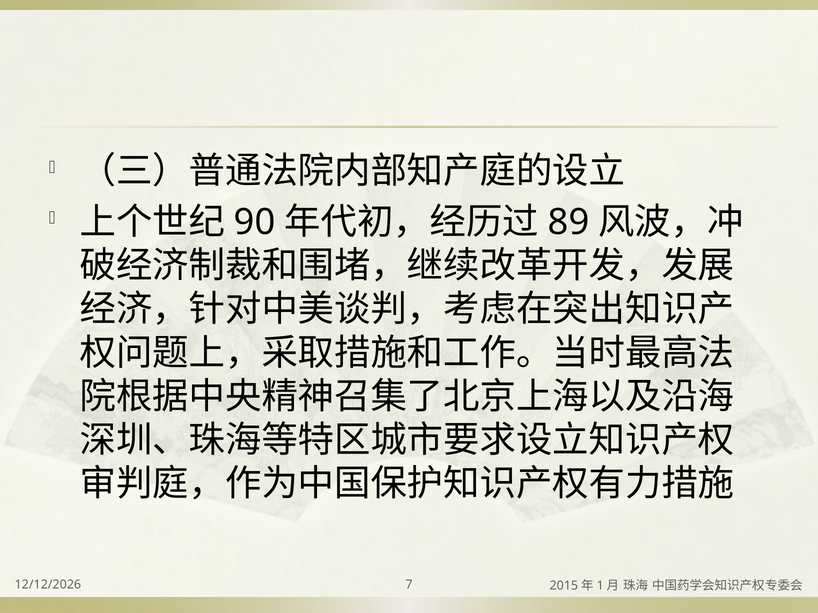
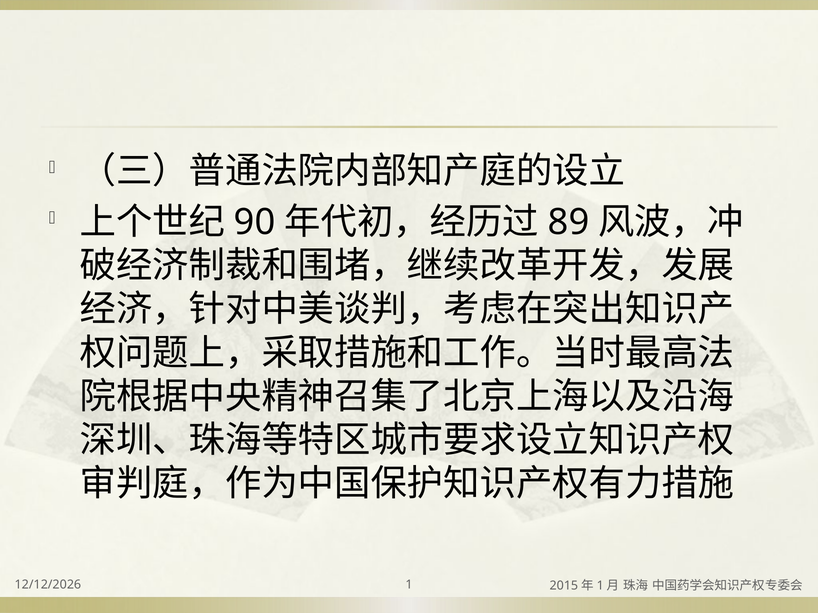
7: 7 -> 1
